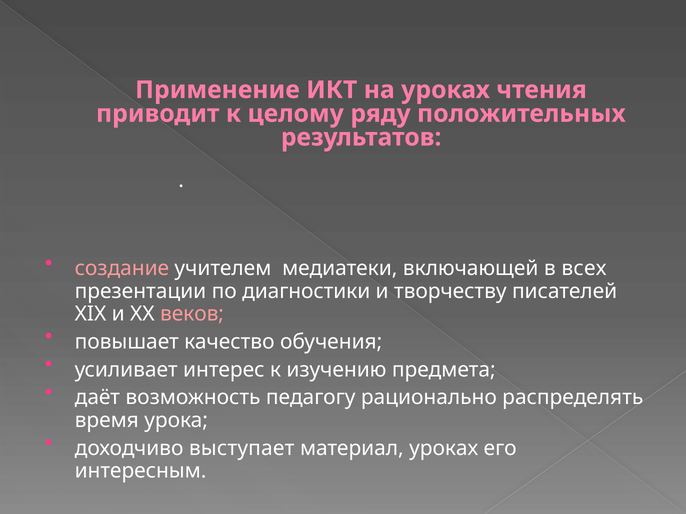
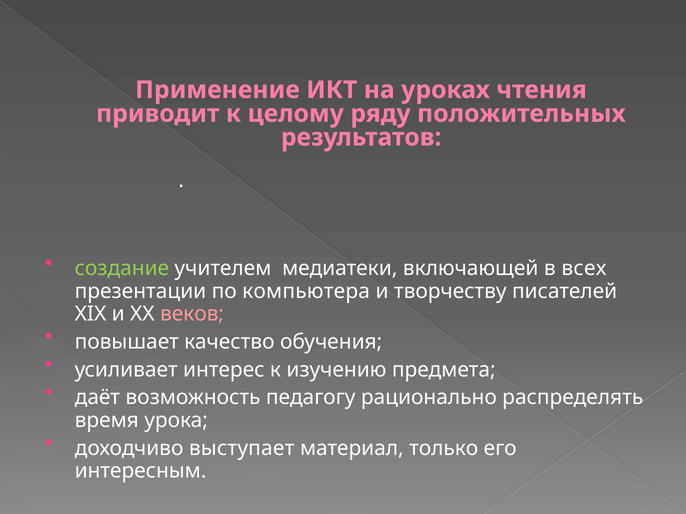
создание colour: pink -> light green
диагностики: диагностики -> компьютера
материал уроках: уроках -> только
